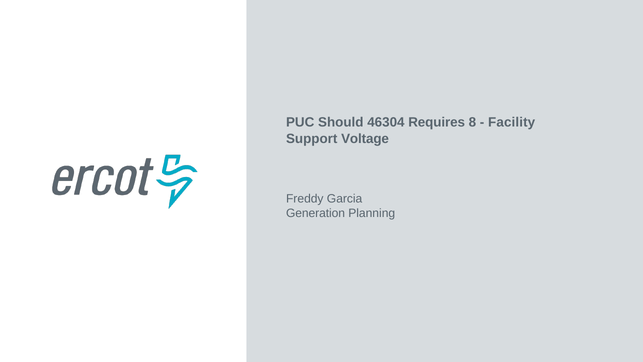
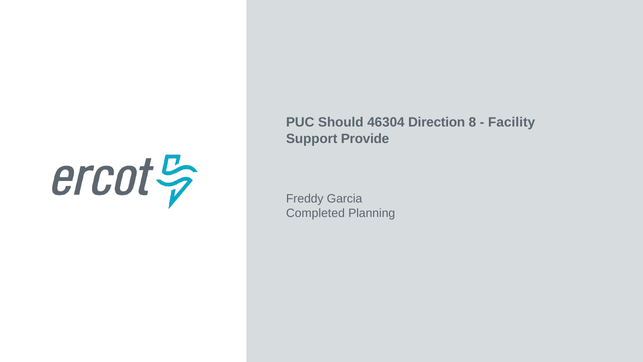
Requires: Requires -> Direction
Voltage: Voltage -> Provide
Generation: Generation -> Completed
